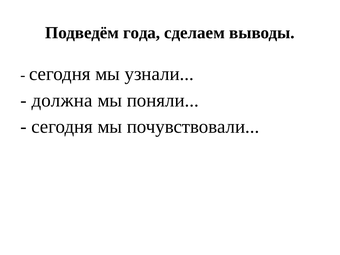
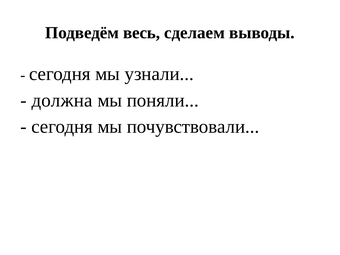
года: года -> весь
